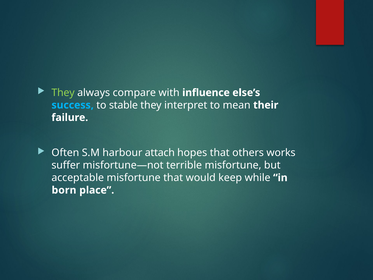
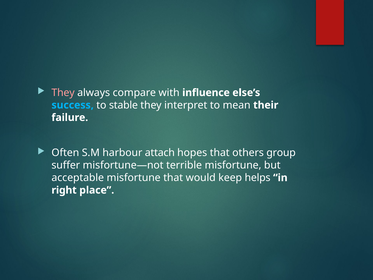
They at (63, 93) colour: light green -> pink
works: works -> group
while: while -> helps
born: born -> right
